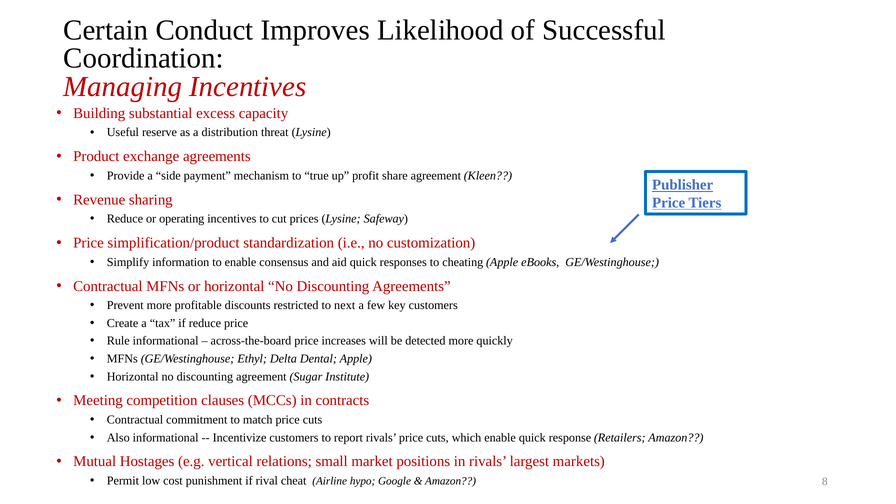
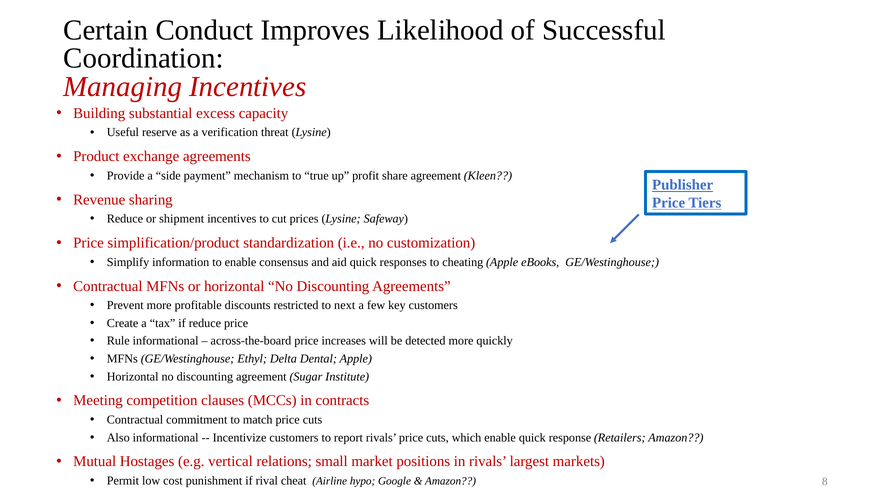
distribution: distribution -> verification
operating: operating -> shipment
